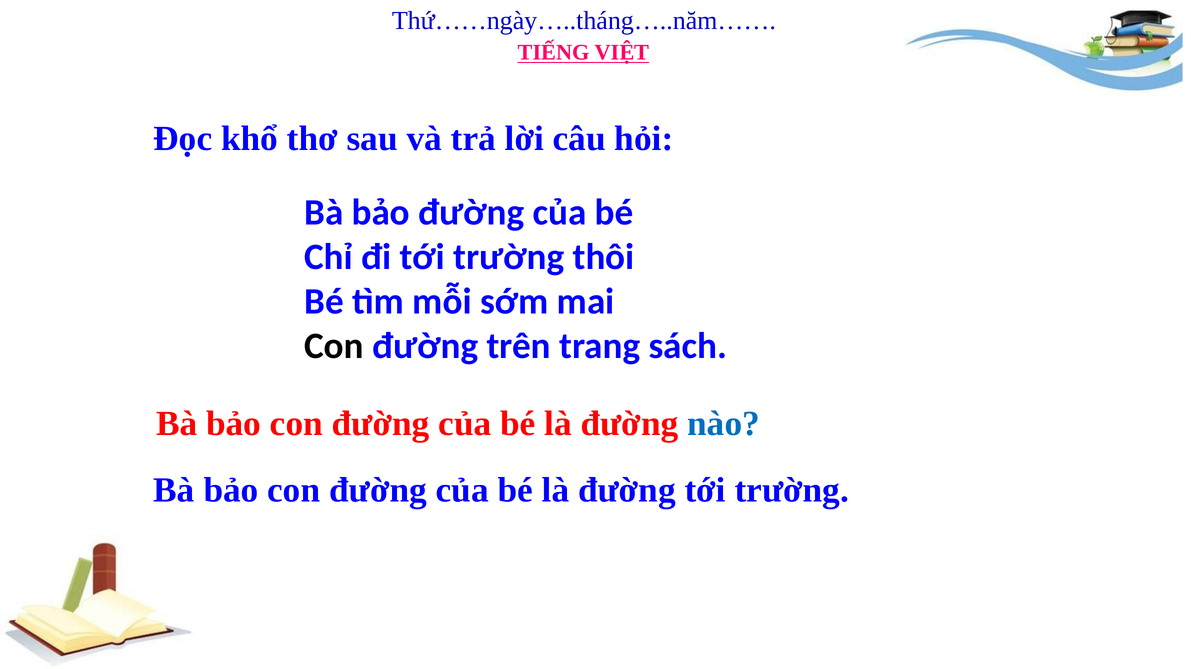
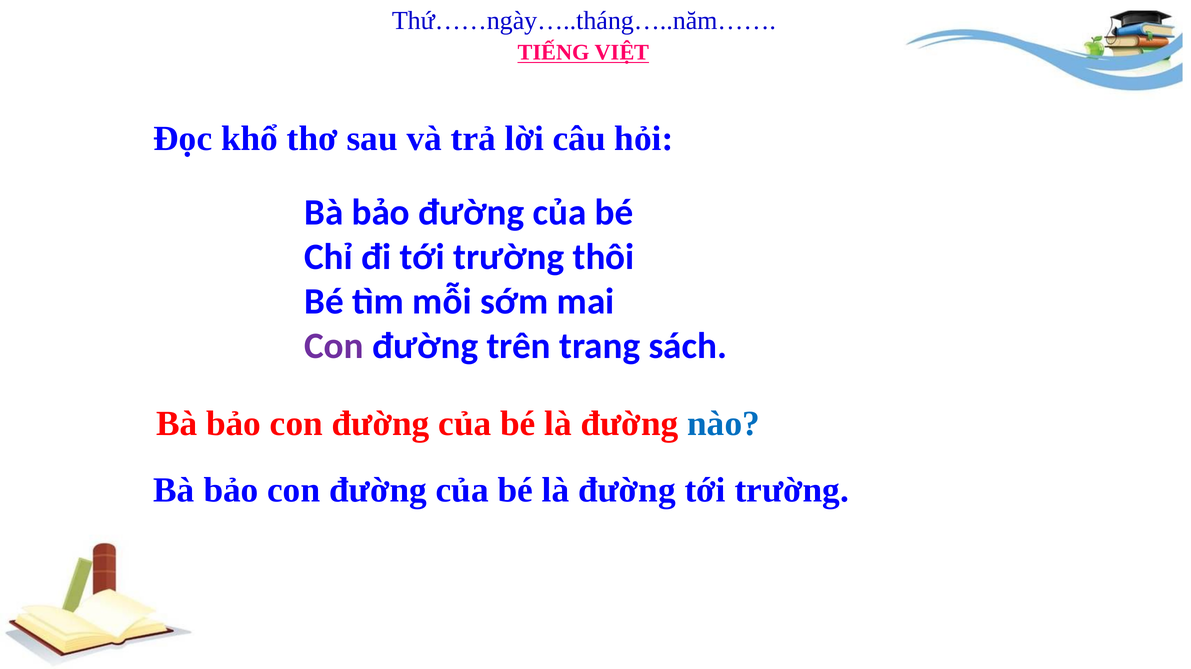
Con at (334, 346) colour: black -> purple
